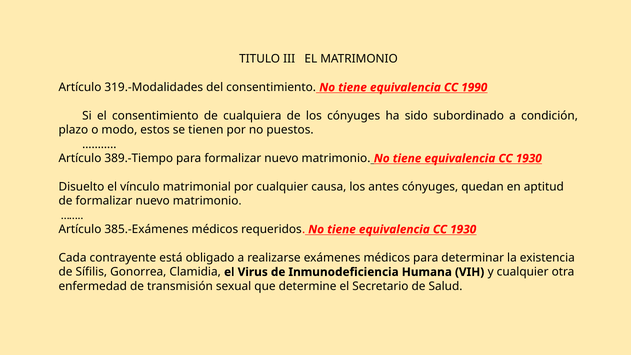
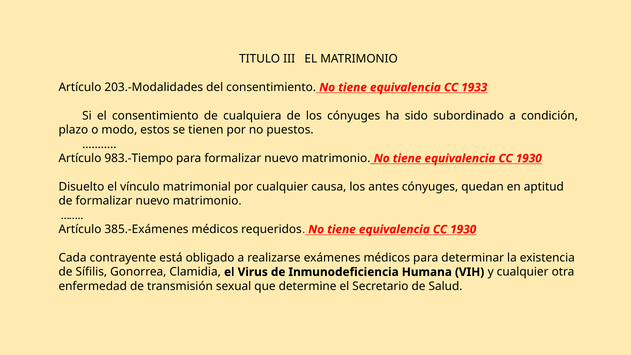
319.-Modalidades: 319.-Modalidades -> 203.-Modalidades
1990: 1990 -> 1933
389.-Tiempo: 389.-Tiempo -> 983.-Tiempo
